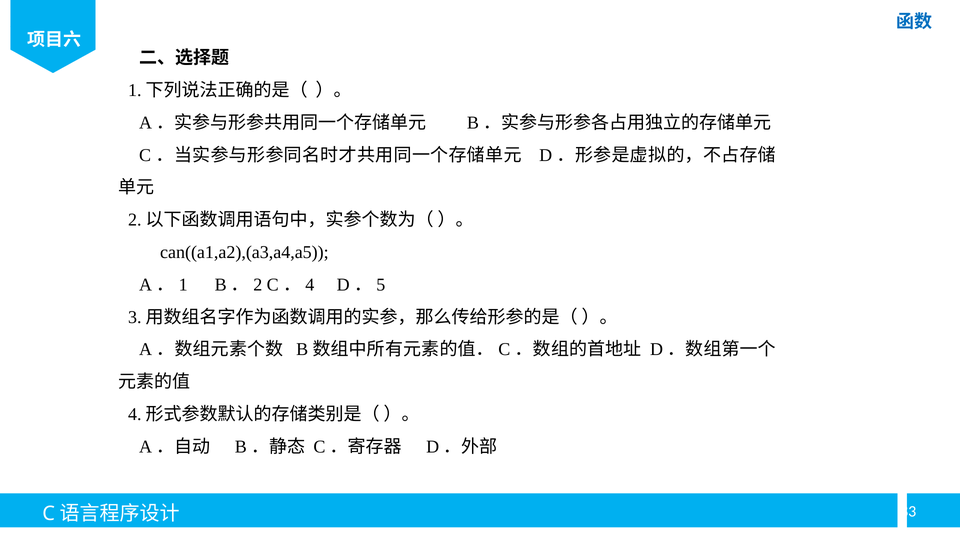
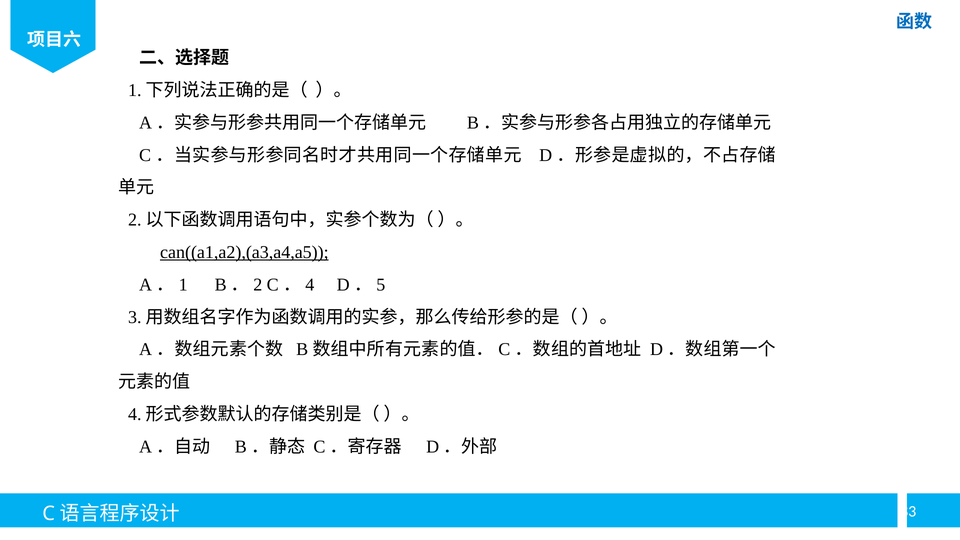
can((a1,a2),(a3,a4,a5 underline: none -> present
